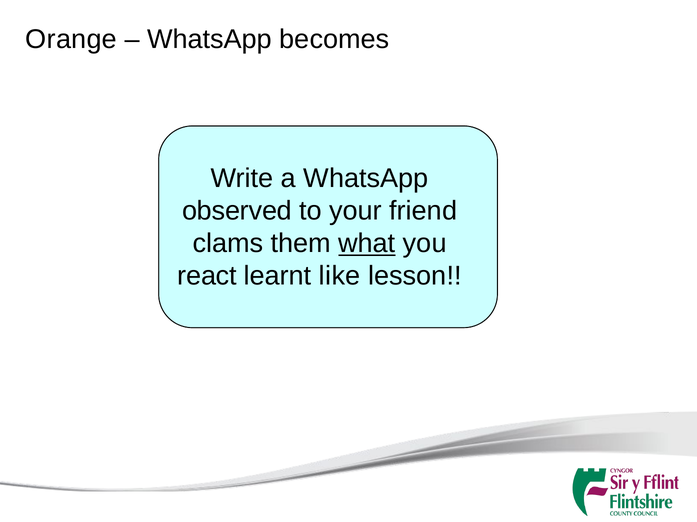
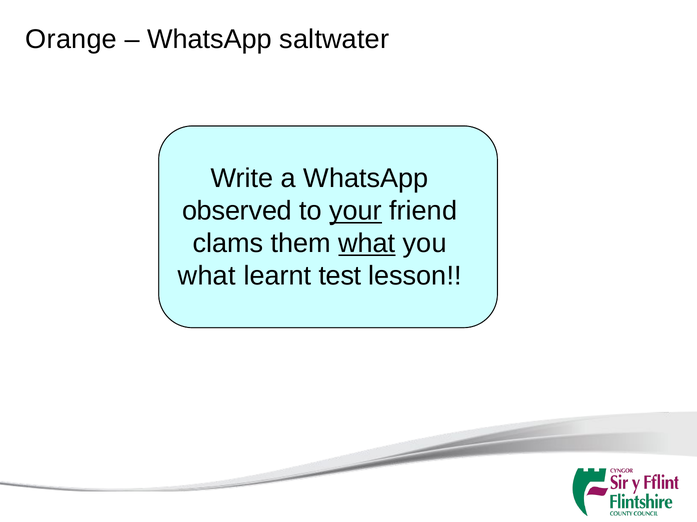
becomes: becomes -> saltwater
your underline: none -> present
react at (207, 276): react -> what
like: like -> test
